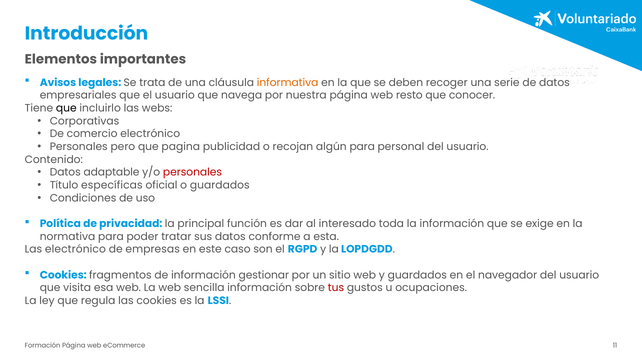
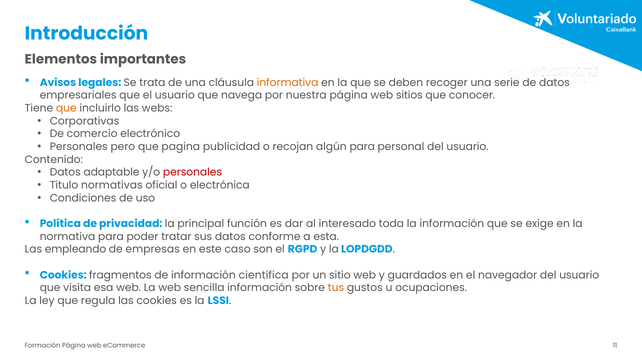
resto: resto -> sitios
que at (66, 108) colour: black -> orange
específicas: específicas -> normativas
o guardados: guardados -> electrónica
Las electrónico: electrónico -> empleando
gestionar: gestionar -> científica
tus colour: red -> orange
